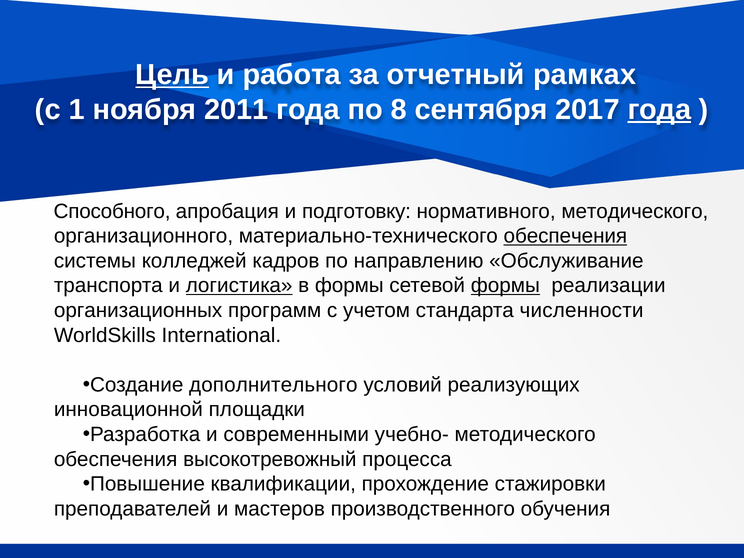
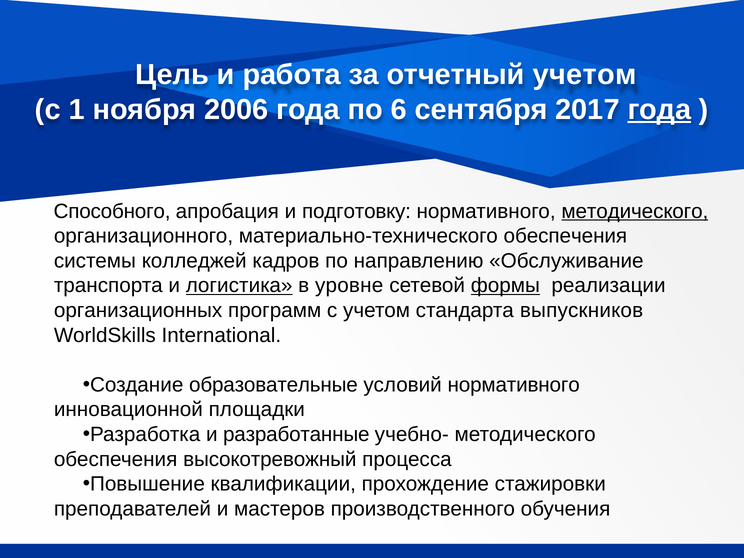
Цель underline: present -> none
отчетный рамках: рамках -> учетом
2011: 2011 -> 2006
8: 8 -> 6
методического at (635, 211) underline: none -> present
обеспечения at (565, 236) underline: present -> none
в формы: формы -> уровне
численности: численности -> выпускников
дополнительного: дополнительного -> образовательные
условий реализующих: реализующих -> нормативного
современными: современными -> разработанные
